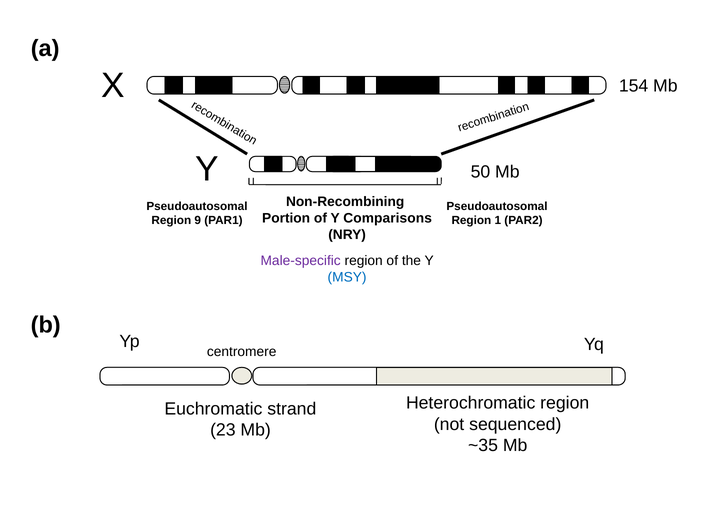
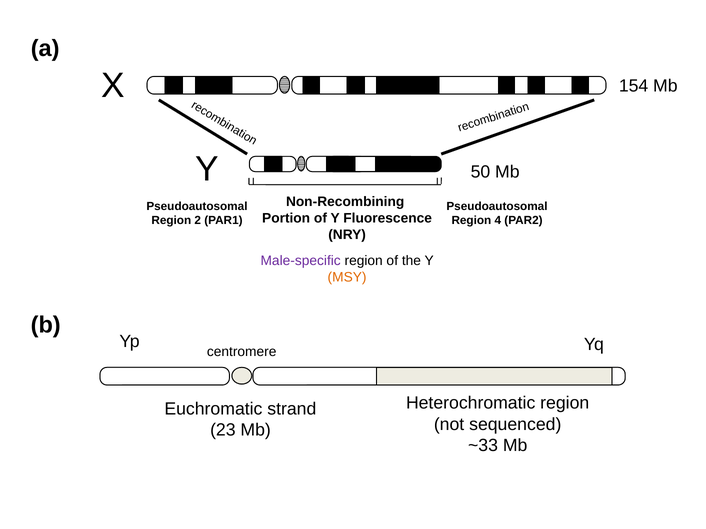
Comparisons: Comparisons -> Fluorescence
9: 9 -> 2
1: 1 -> 4
MSY colour: blue -> orange
~35: ~35 -> ~33
